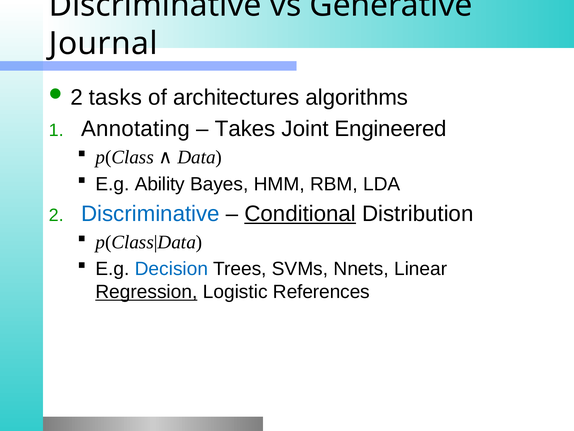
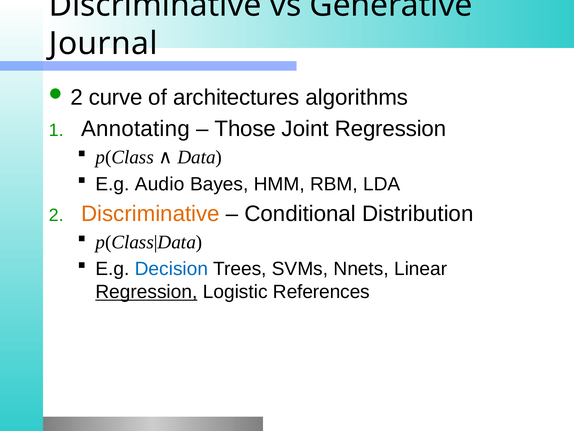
tasks: tasks -> curve
Takes: Takes -> Those
Joint Engineered: Engineered -> Regression
Ability: Ability -> Audio
Discriminative at (150, 213) colour: blue -> orange
Conditional underline: present -> none
